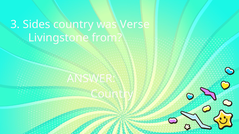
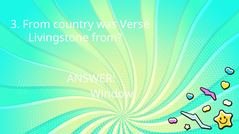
3 Sides: Sides -> From
Country at (112, 94): Country -> Window
